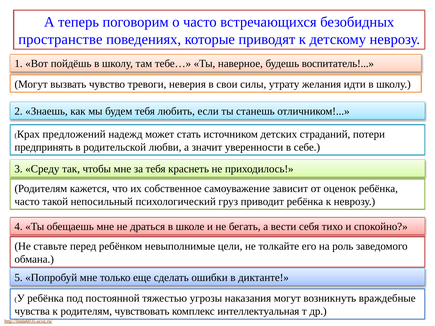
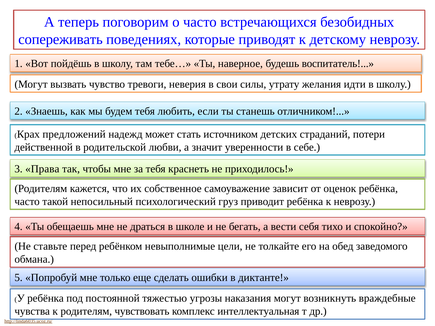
пространстве: пространстве -> сопереживать
предпринять: предпринять -> действенной
Среду: Среду -> Права
роль: роль -> обед
